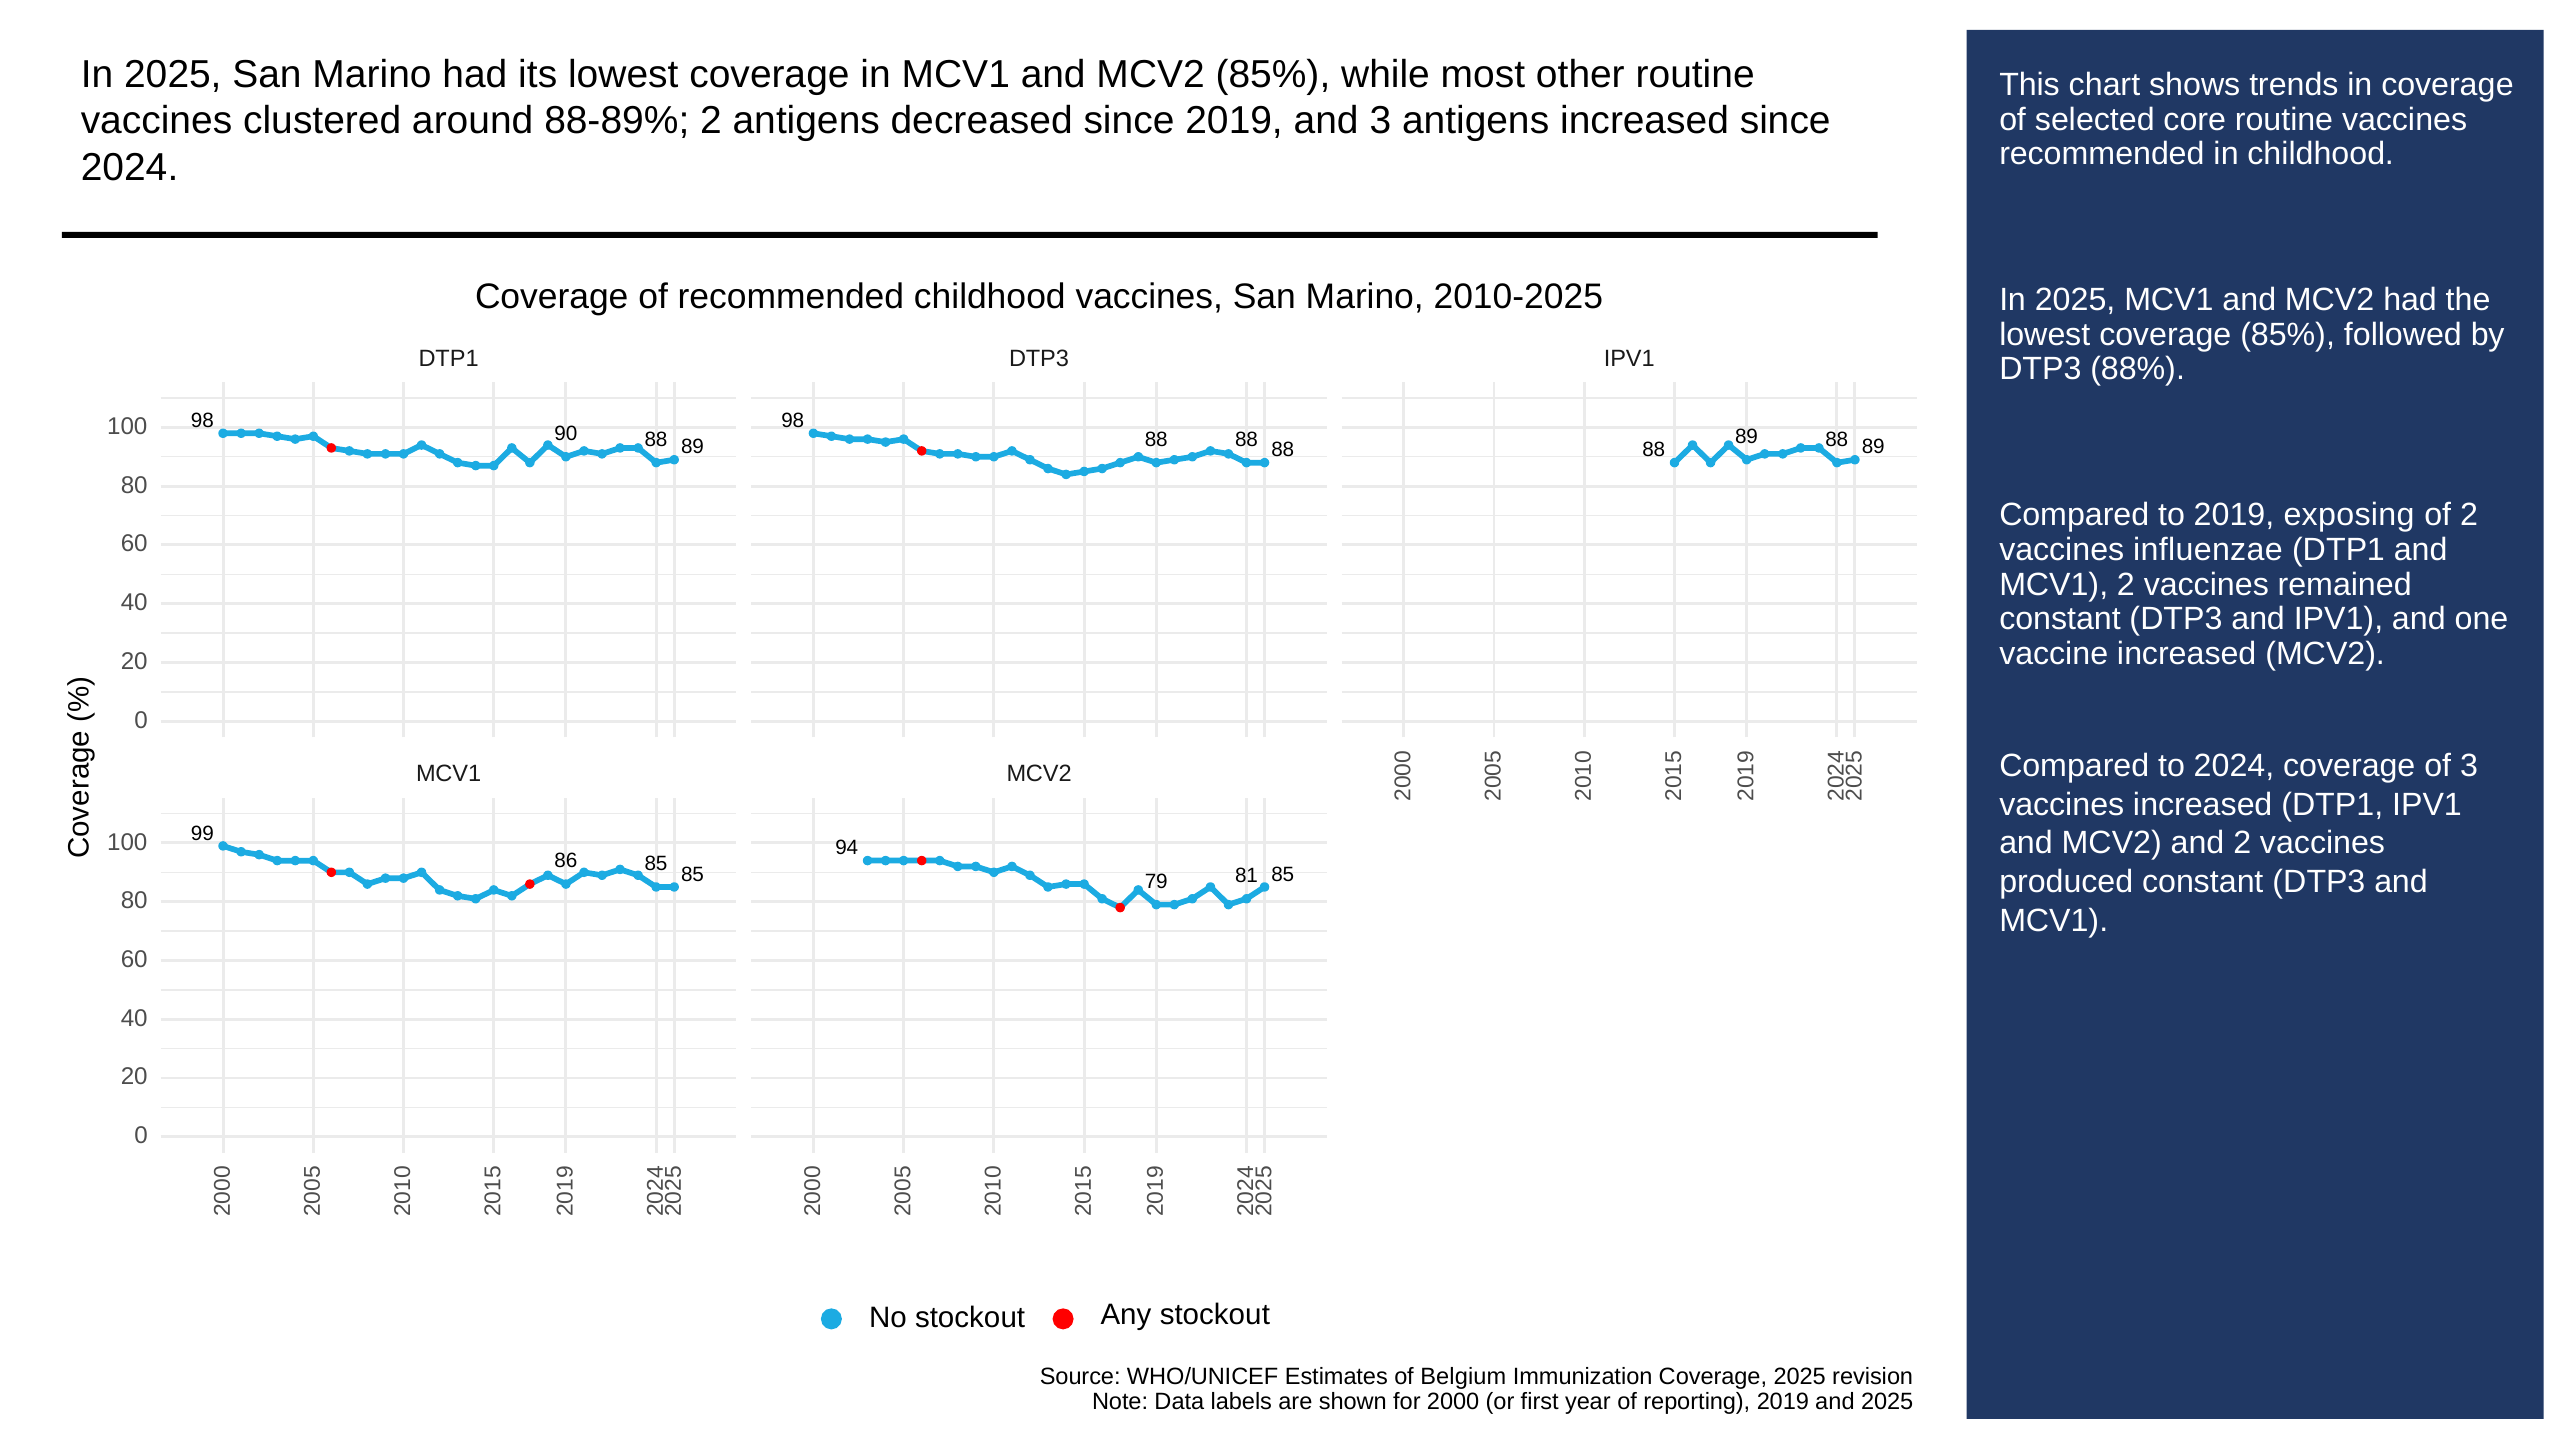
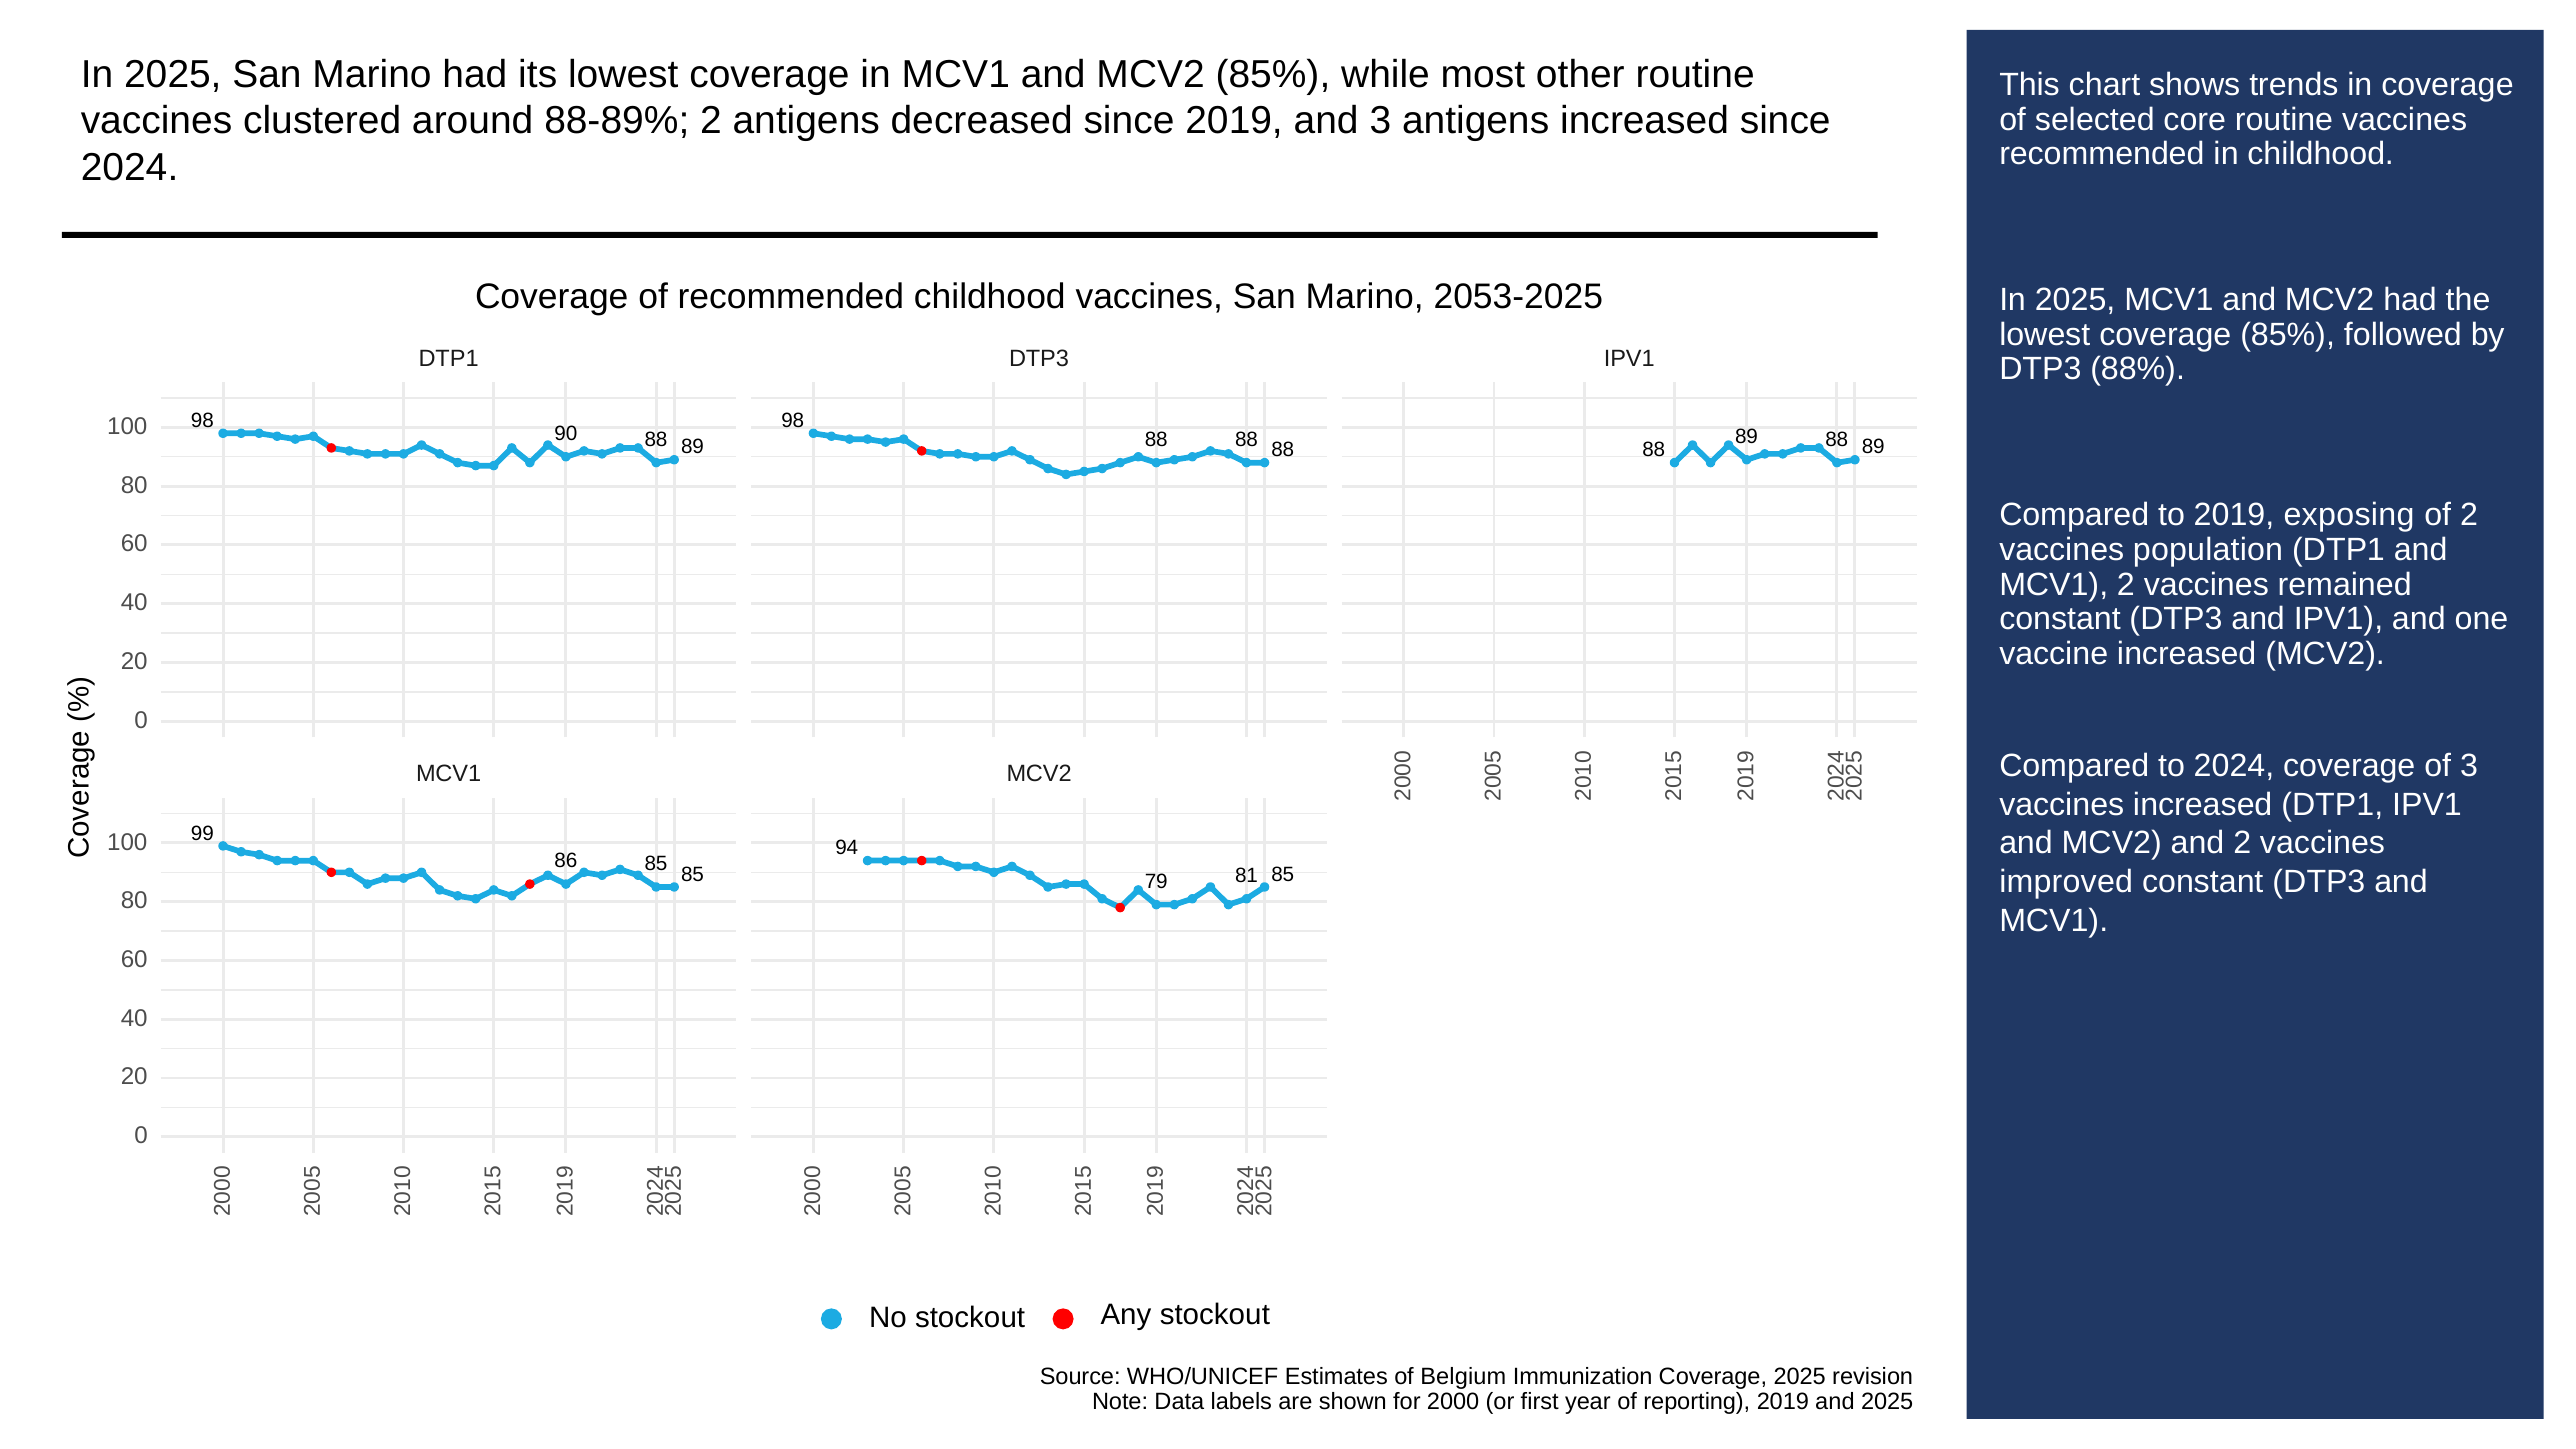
2010-2025: 2010-2025 -> 2053-2025
influenzae: influenzae -> population
produced: produced -> improved
